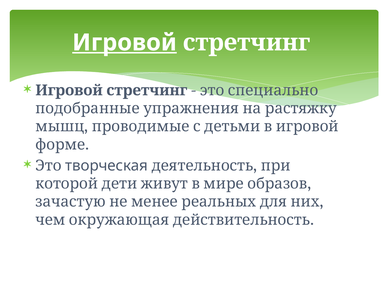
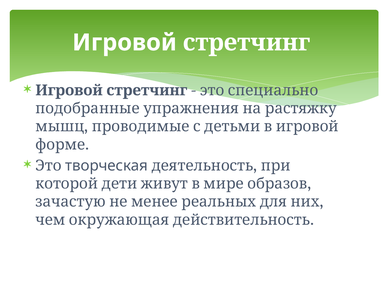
Игровой underline: present -> none
